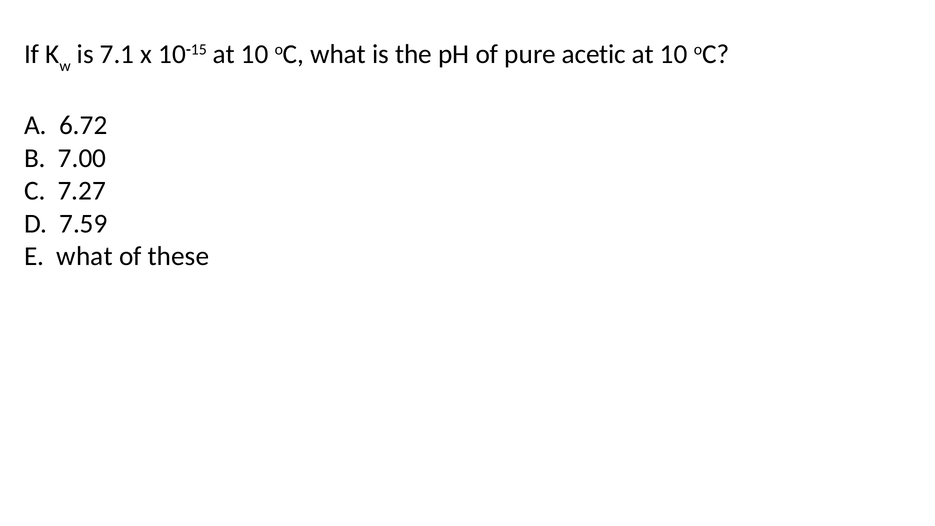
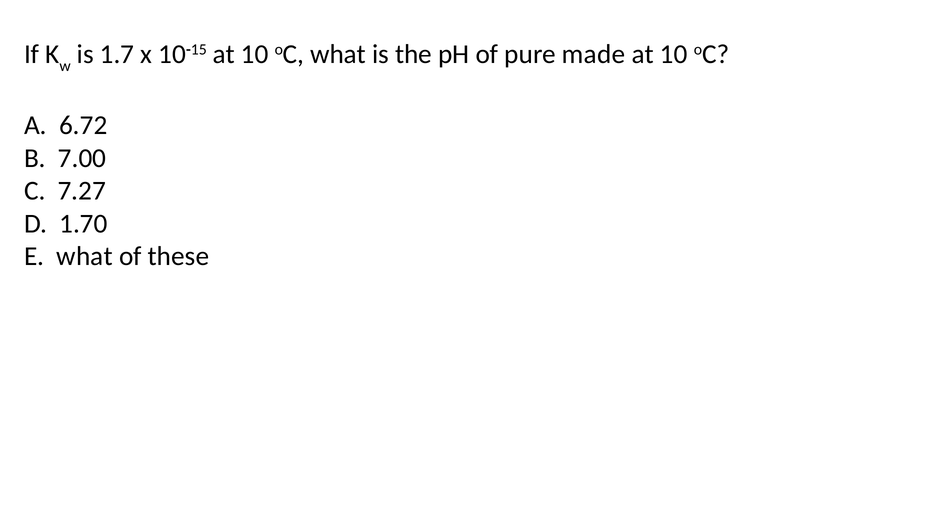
7.1: 7.1 -> 1.7
acetic: acetic -> made
7.59: 7.59 -> 1.70
